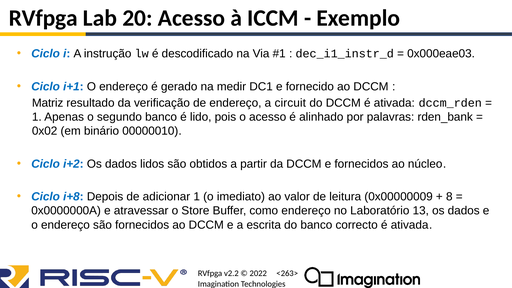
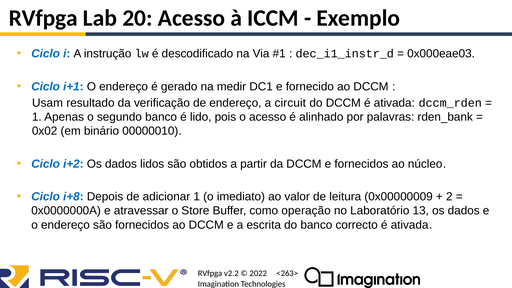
Matriz: Matriz -> Usam
8: 8 -> 2
como endereço: endereço -> operação
